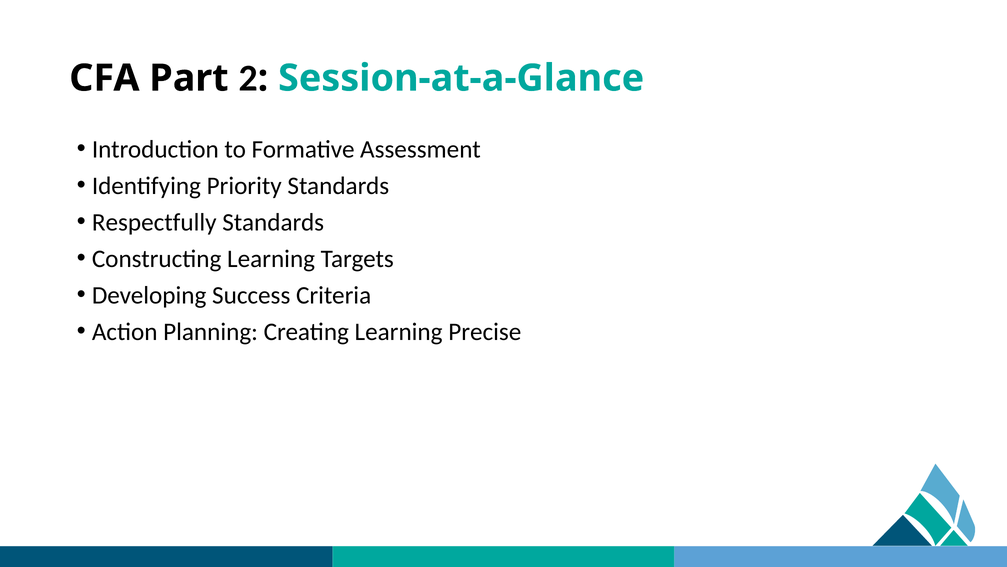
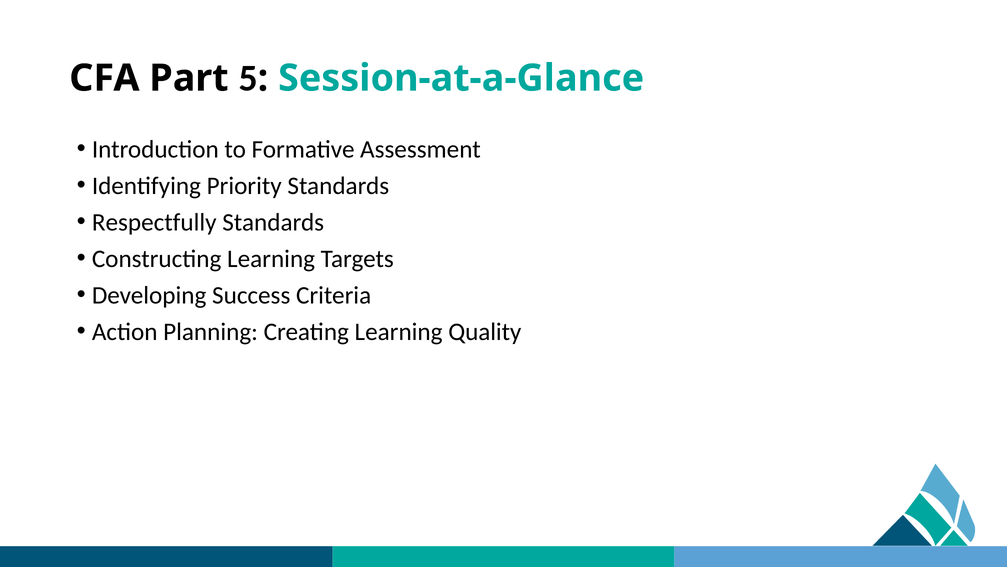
2: 2 -> 5
Precise: Precise -> Quality
